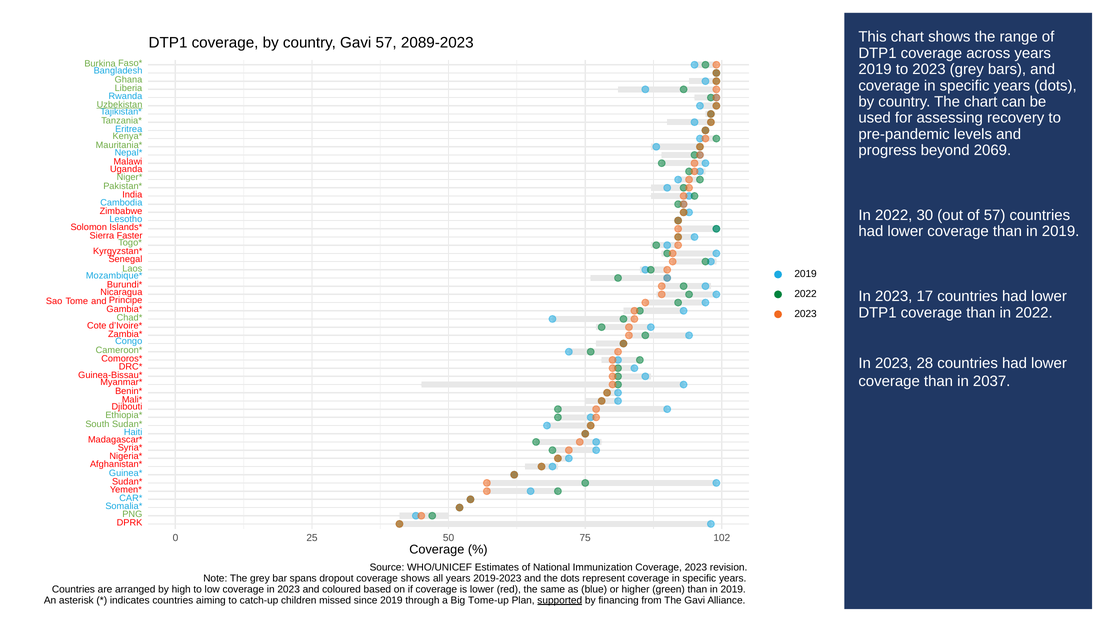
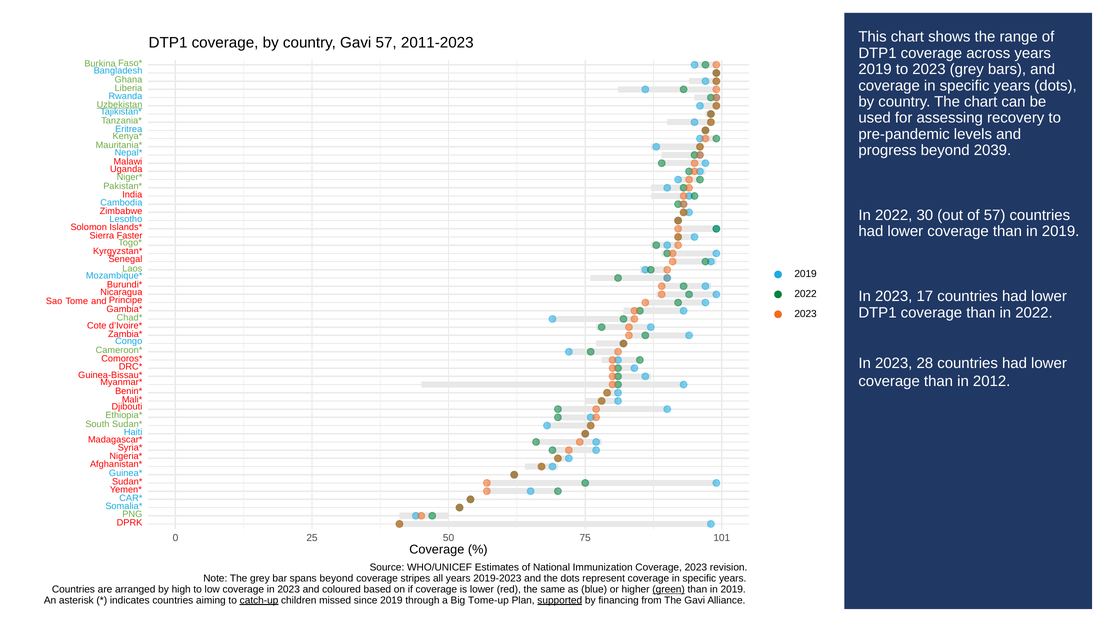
2089-2023: 2089-2023 -> 2011-2023
2069: 2069 -> 2039
2037: 2037 -> 2012
102: 102 -> 101
spans dropout: dropout -> beyond
coverage shows: shows -> stripes
green underline: none -> present
catch-up underline: none -> present
